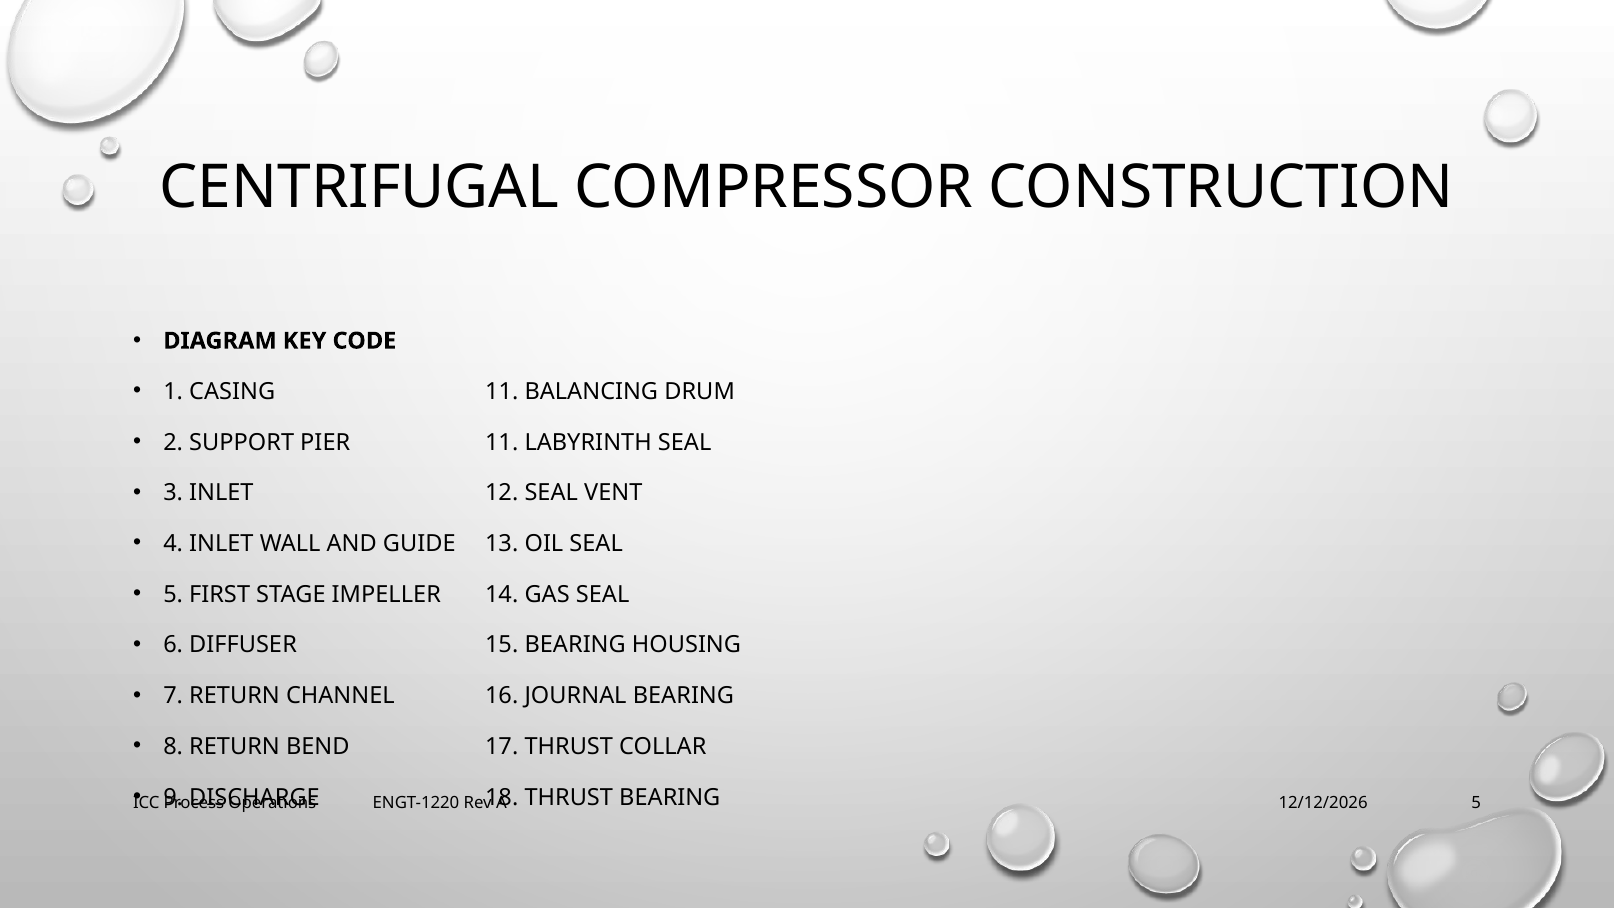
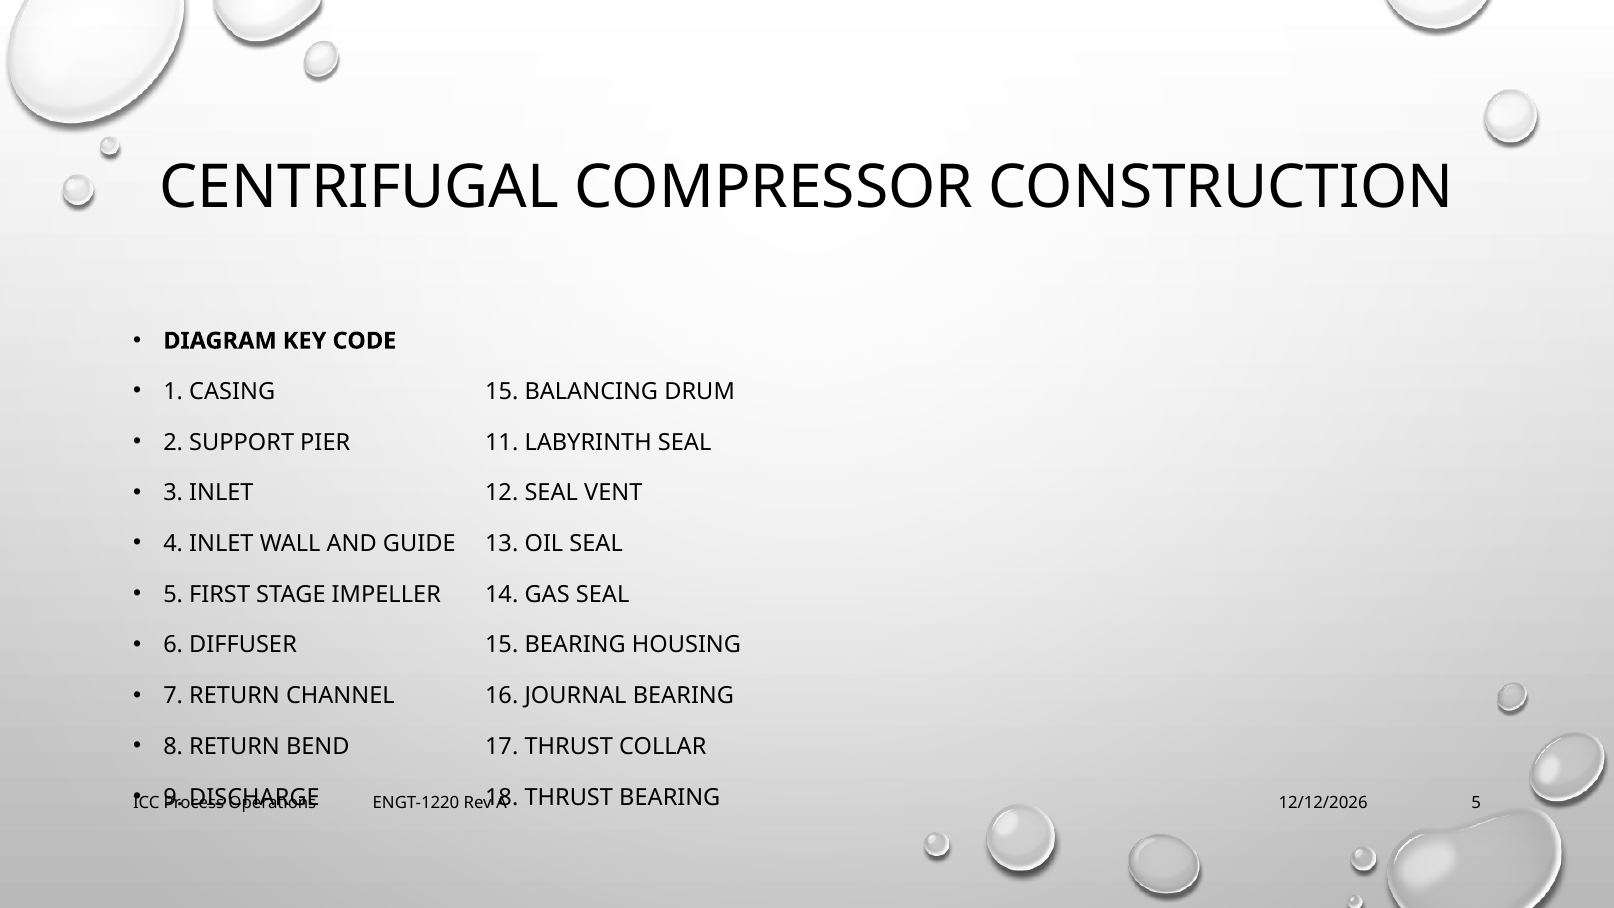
CASING 11: 11 -> 15
